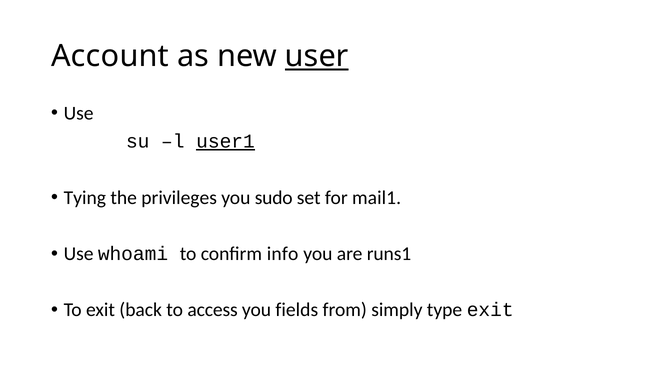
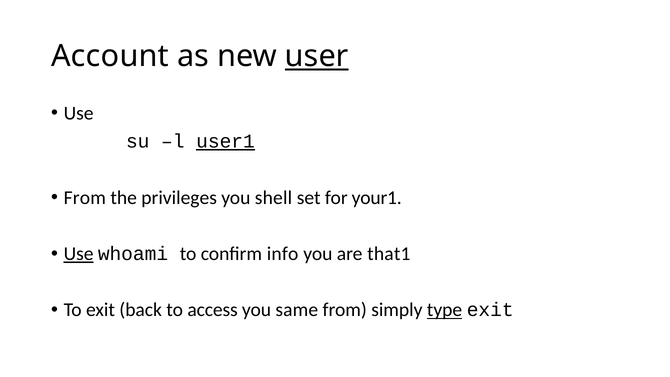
Tying at (85, 198): Tying -> From
sudo: sudo -> shell
mail1: mail1 -> your1
Use at (79, 254) underline: none -> present
runs1: runs1 -> that1
fields: fields -> same
type underline: none -> present
